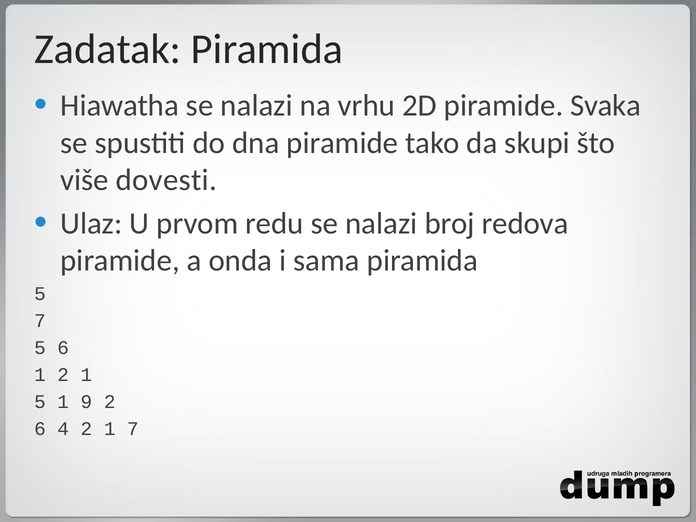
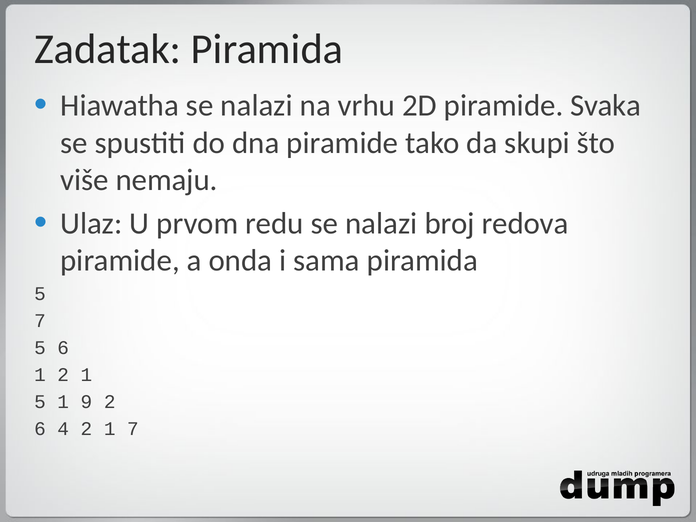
dovesti: dovesti -> nemaju
